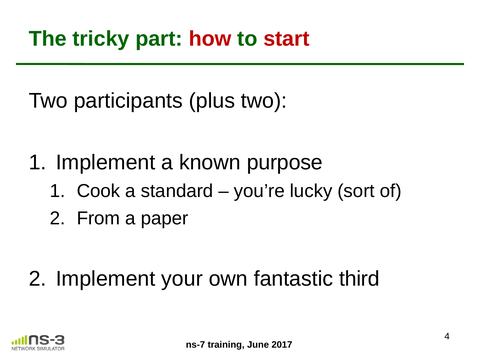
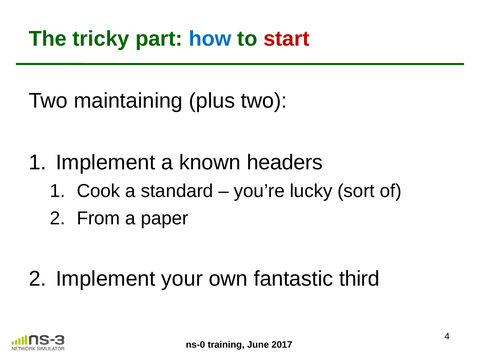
how colour: red -> blue
participants: participants -> maintaining
purpose: purpose -> headers
ns-7: ns-7 -> ns-0
